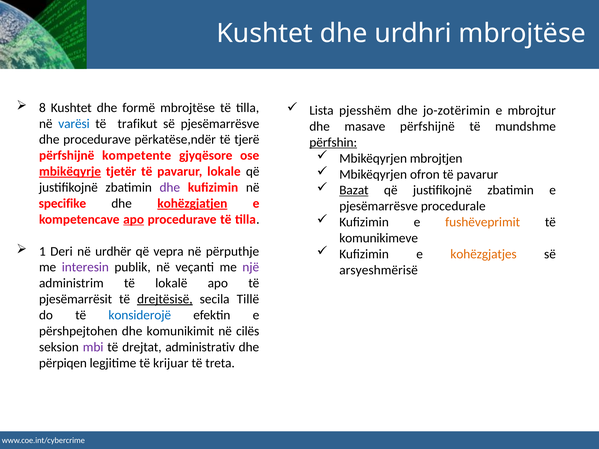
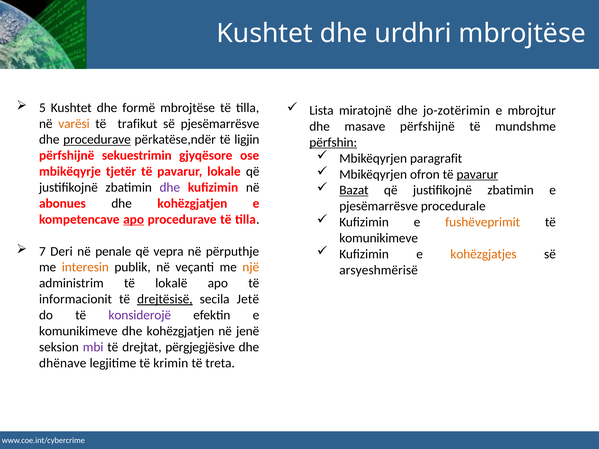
8: 8 -> 5
pjesshëm: pjesshëm -> miratojnë
varësi colour: blue -> orange
procedurave at (97, 140) underline: none -> present
tjerë: tjerë -> ligjin
kompetente: kompetente -> sekuestrimin
mbrojtjen: mbrojtjen -> paragrafit
mbikëqyrje underline: present -> none
pavarur at (477, 174) underline: none -> present
specifike: specifike -> abonues
kohëzgjatjen at (192, 204) underline: present -> none
1: 1 -> 7
urdhër: urdhër -> penale
interesin colour: purple -> orange
një colour: purple -> orange
pjesëmarrësit: pjesëmarrësit -> informacionit
Tillë: Tillë -> Jetë
konsiderojë colour: blue -> purple
përshpejtohen at (78, 331): përshpejtohen -> komunikimeve
komunikimit at (180, 331): komunikimit -> kohëzgjatjen
cilës: cilës -> jenë
administrativ: administrativ -> përgjegjësive
përpiqen: përpiqen -> dhënave
krijuar: krijuar -> krimin
